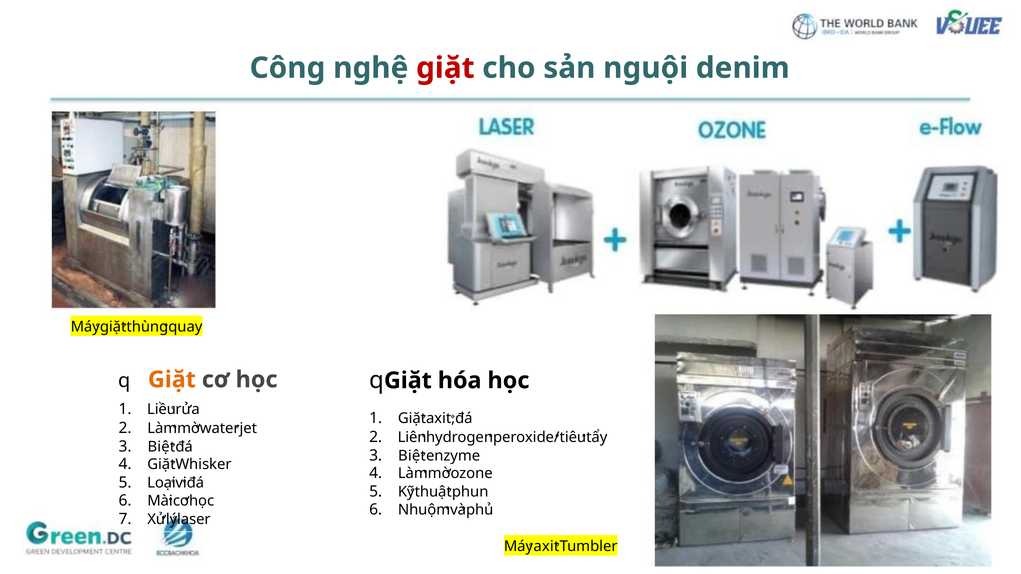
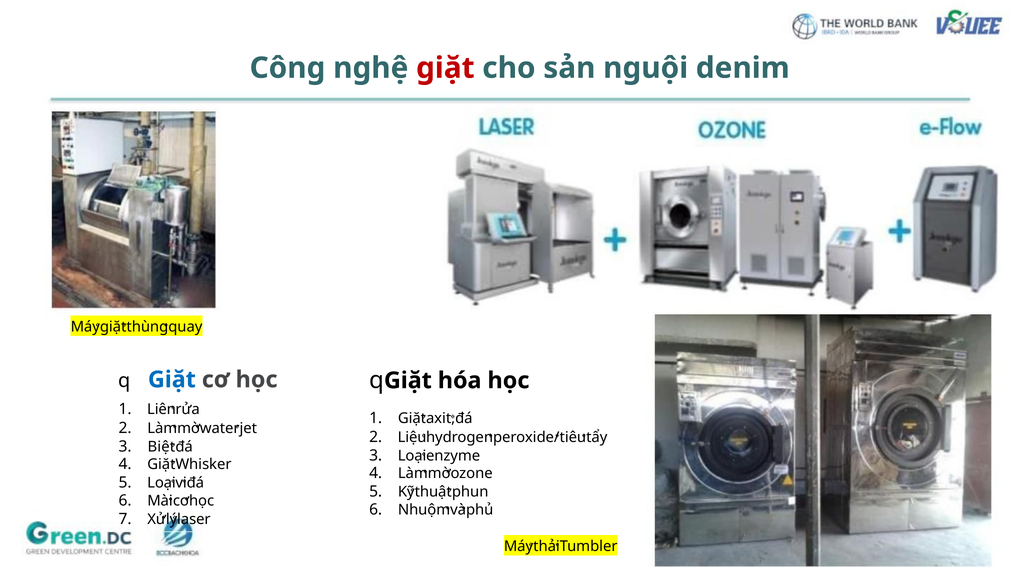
Giặt at (172, 380) colour: orange -> blue
Liều: Liều -> Liên
Liên: Liên -> Liệu
Biệt at (412, 456): Biệt -> Loại
axit at (546, 546): axit -> thải
